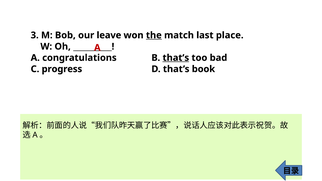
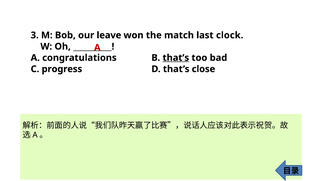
the underline: present -> none
place: place -> clock
book: book -> close
